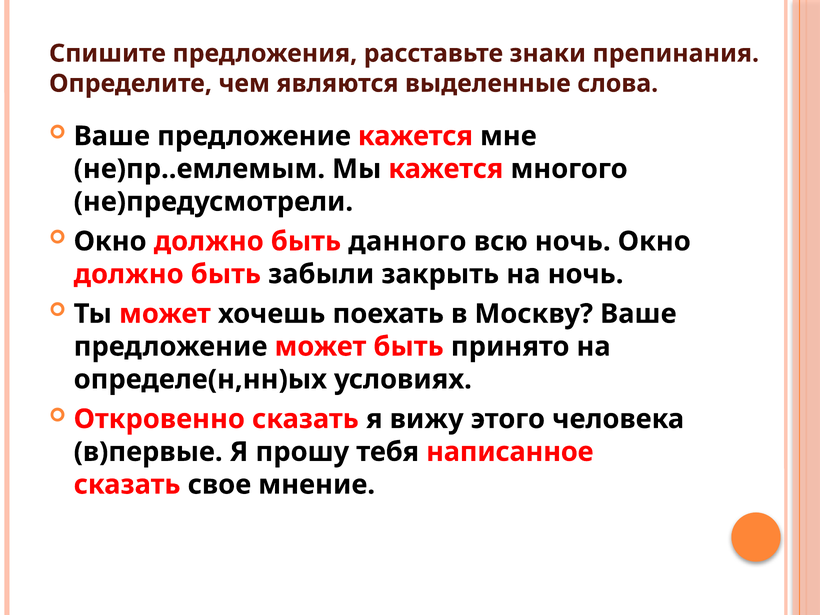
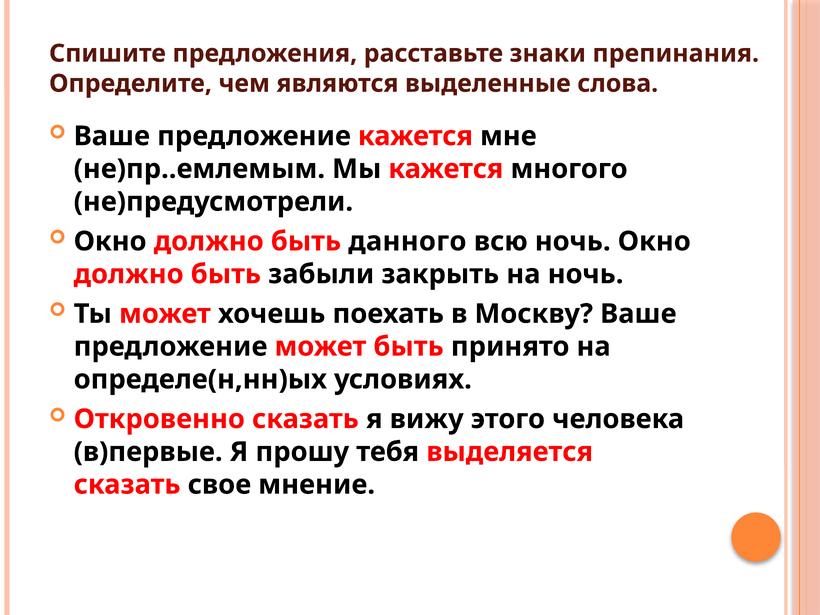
написанное: написанное -> выделяется
